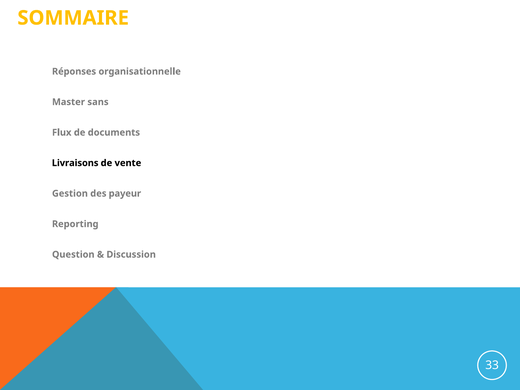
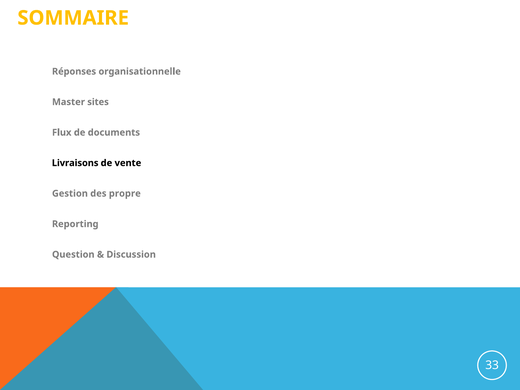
sans: sans -> sites
payeur: payeur -> propre
